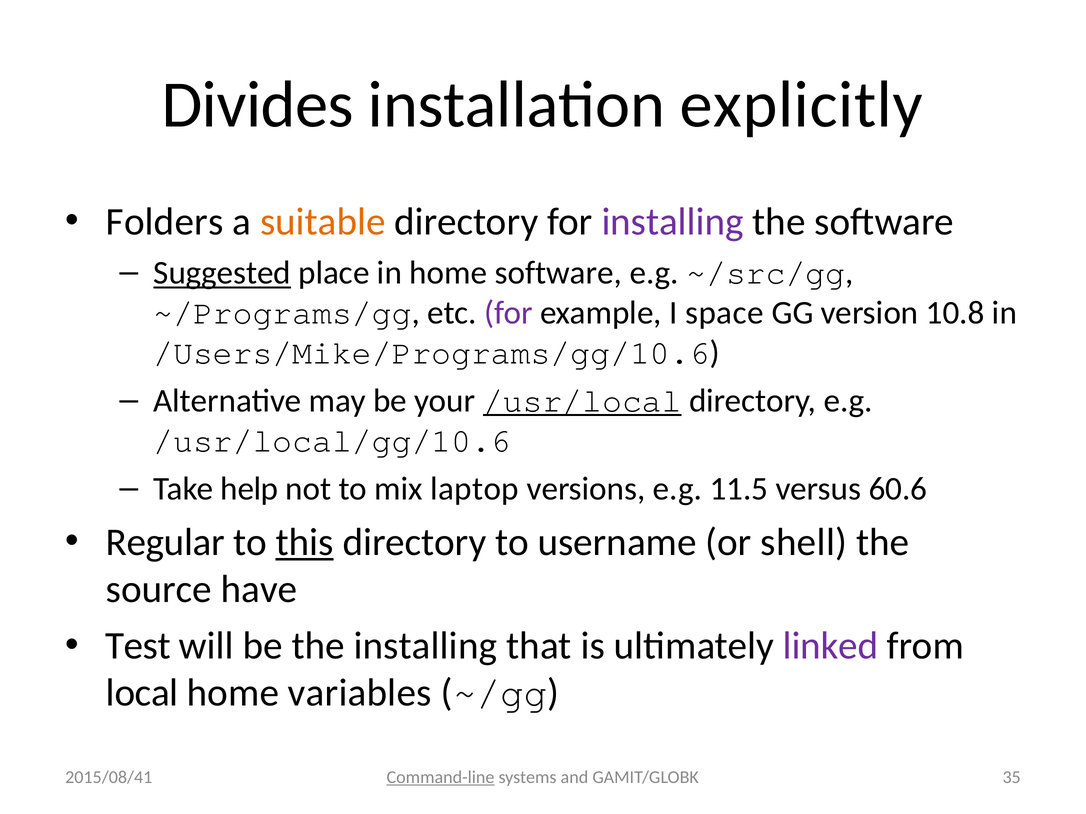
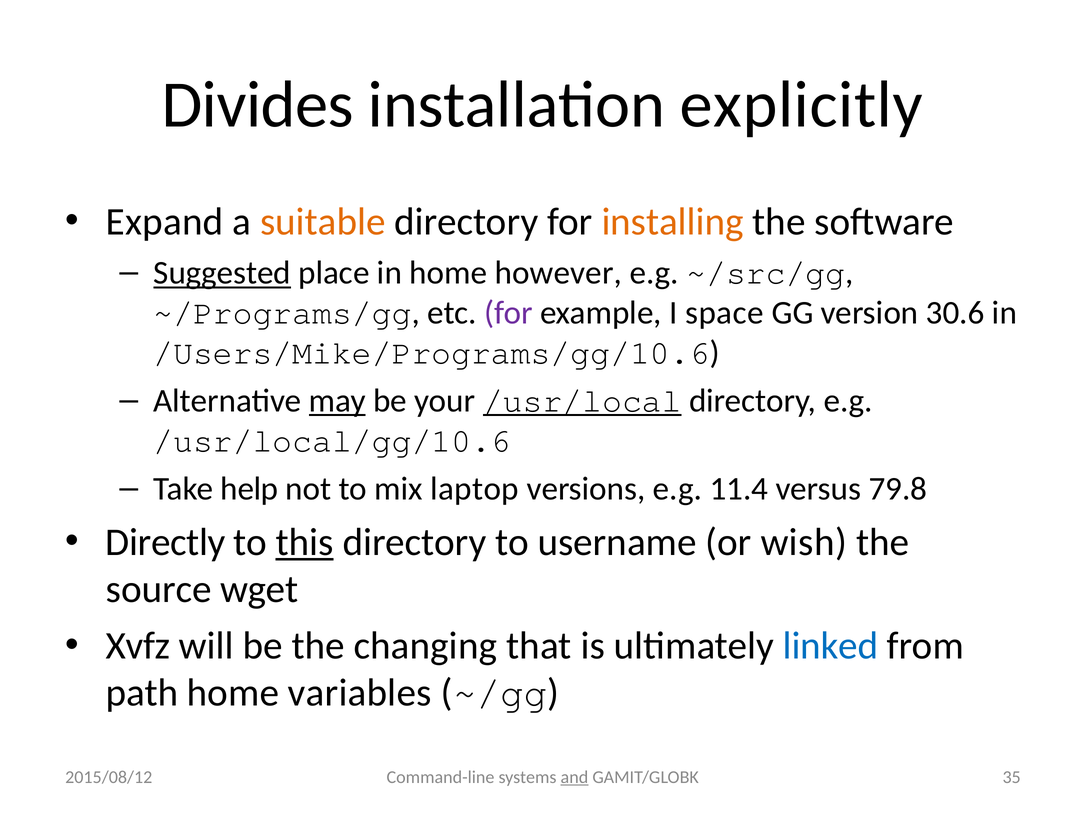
Folders: Folders -> Expand
installing at (673, 222) colour: purple -> orange
home software: software -> however
10.8: 10.8 -> 30.6
may underline: none -> present
11.5: 11.5 -> 11.4
60.6: 60.6 -> 79.8
Regular: Regular -> Directly
shell: shell -> wish
have: have -> wget
Test: Test -> Xvfz
the installing: installing -> changing
linked colour: purple -> blue
local: local -> path
Command-line underline: present -> none
and underline: none -> present
2015/08/41: 2015/08/41 -> 2015/08/12
